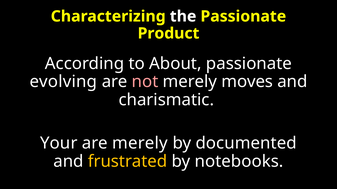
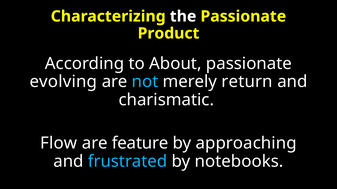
not colour: pink -> light blue
moves: moves -> return
Your: Your -> Flow
are merely: merely -> feature
documented: documented -> approaching
frustrated colour: yellow -> light blue
